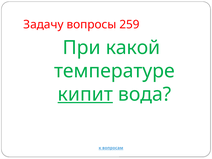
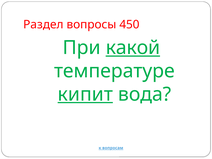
Задачу: Задачу -> Раздел
259: 259 -> 450
какой underline: none -> present
